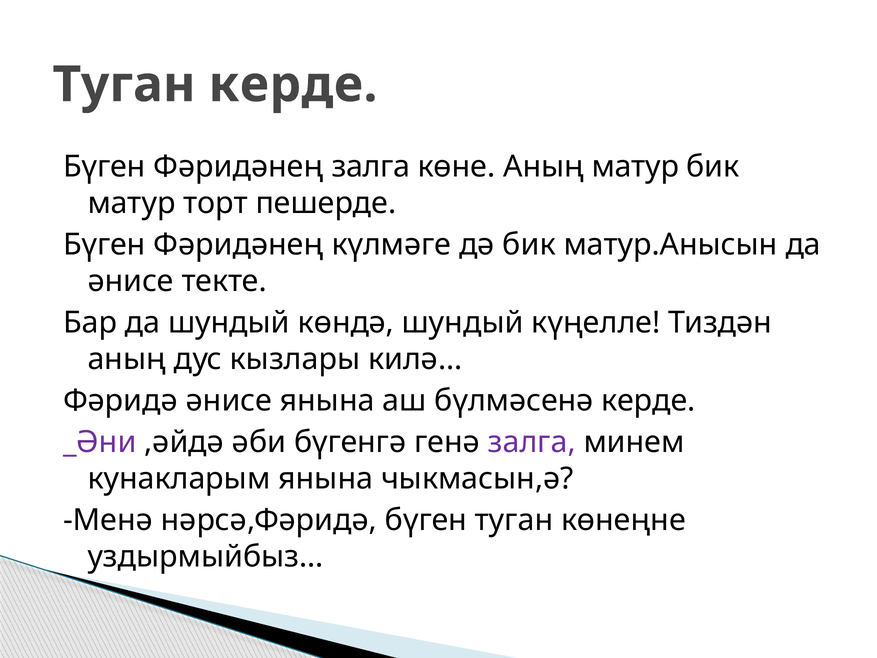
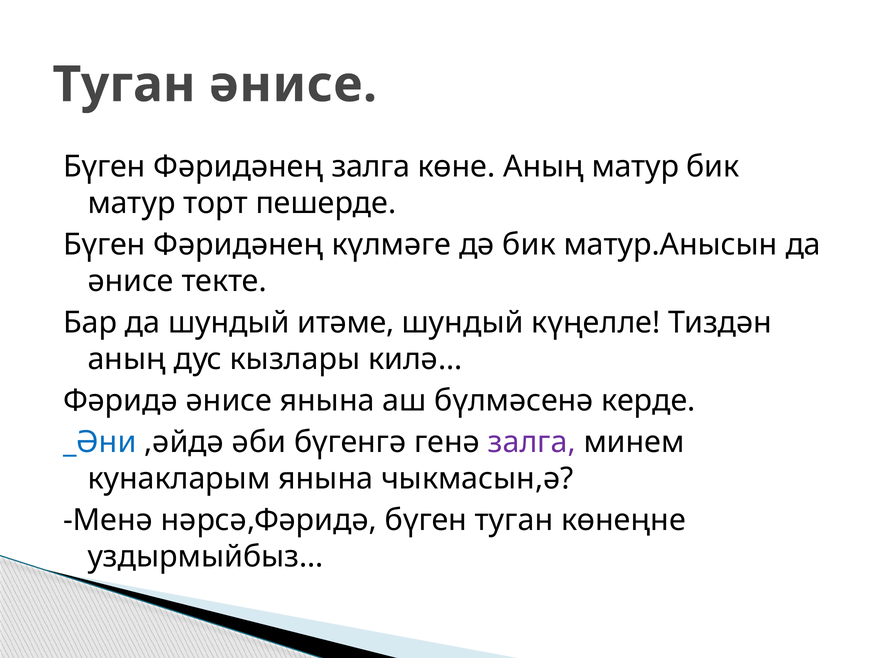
Туган керде: керде -> әнисе
көндә: көндә -> итәме
_Әни colour: purple -> blue
